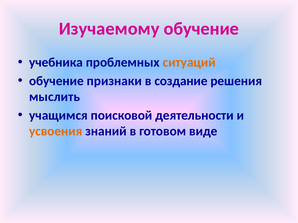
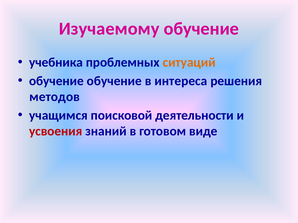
обучение признаки: признаки -> обучение
создание: создание -> интереса
мыслить: мыслить -> методов
усвоения colour: orange -> red
